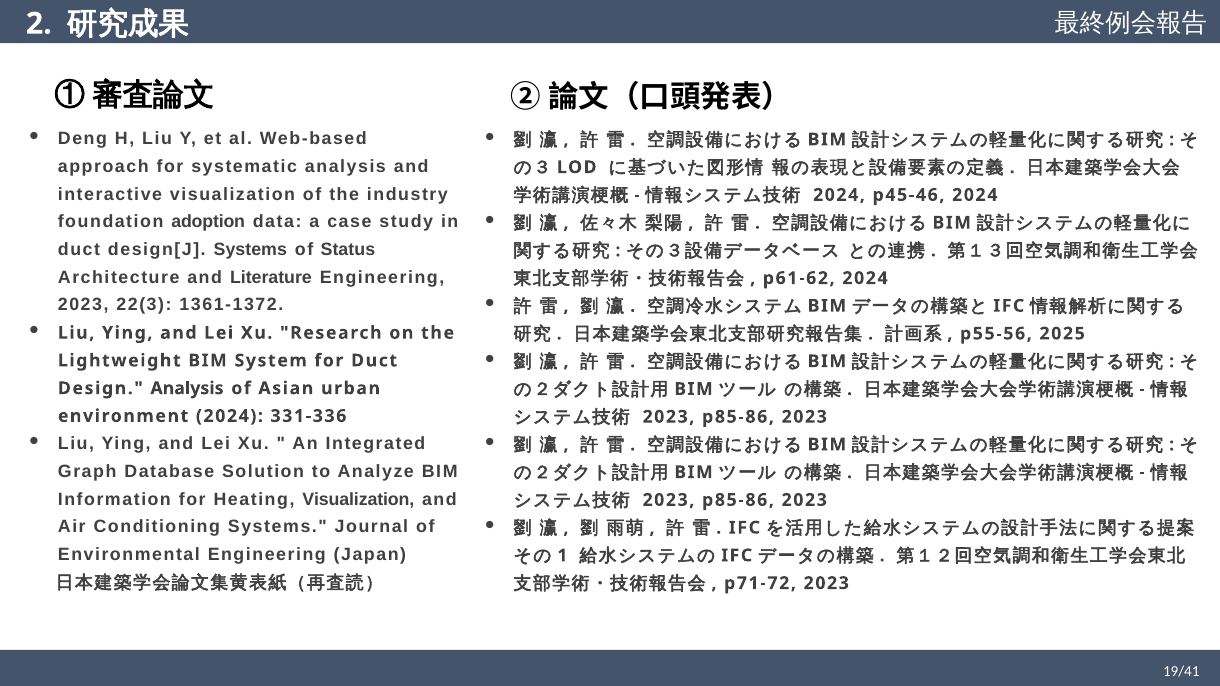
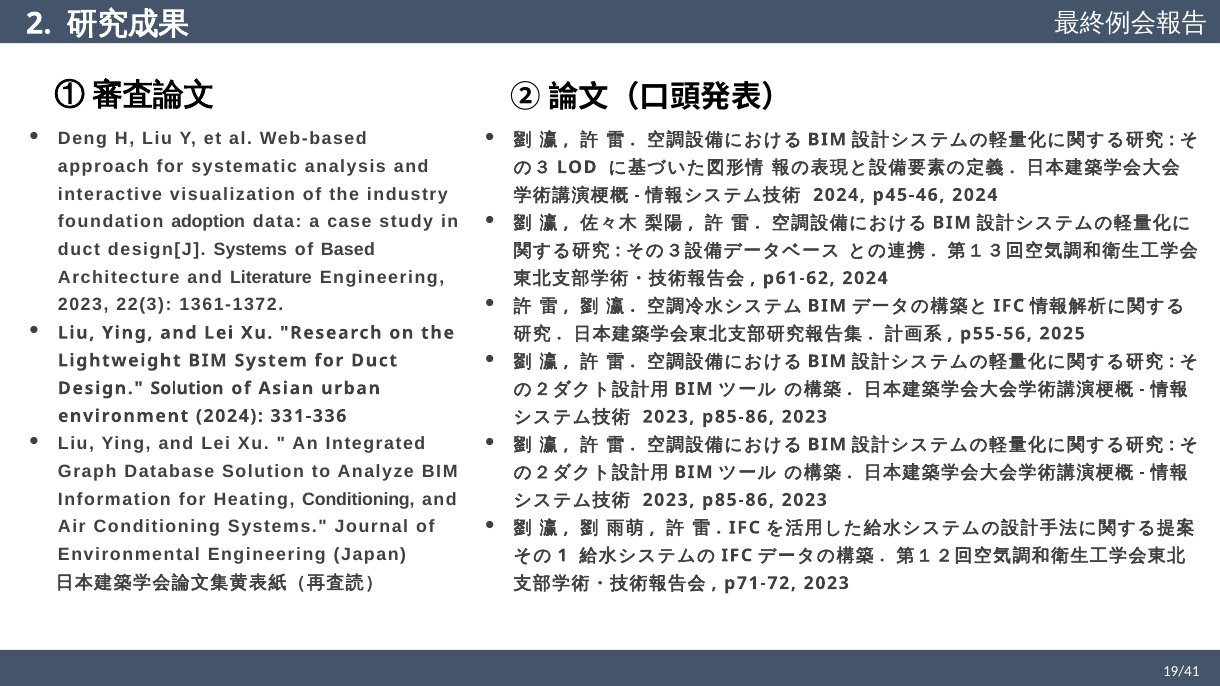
Status: Status -> Based
Design Analysis: Analysis -> Solution
Heating Visualization: Visualization -> Conditioning
